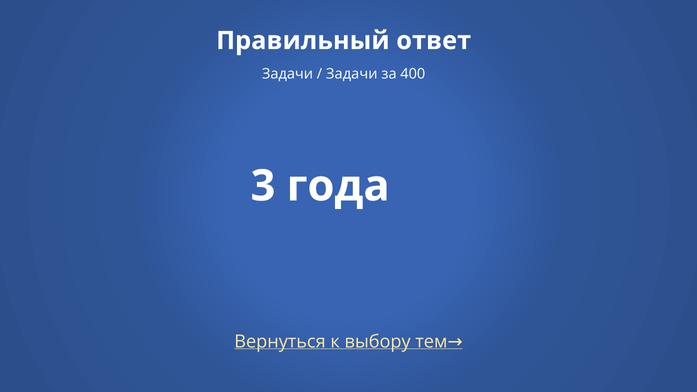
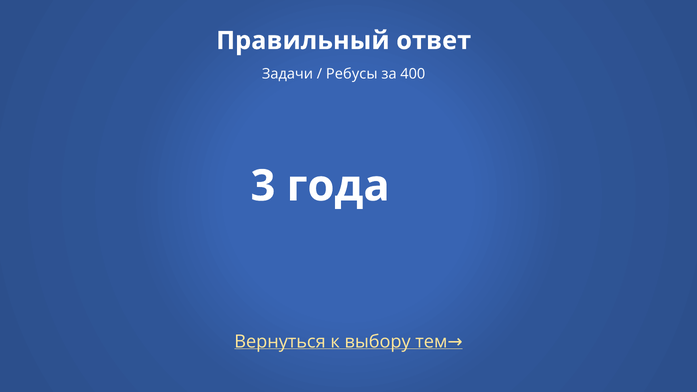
Задачи at (352, 74): Задачи -> Ребусы
